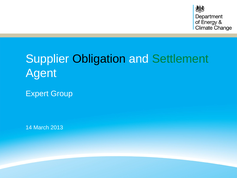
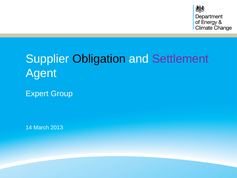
Settlement colour: green -> purple
